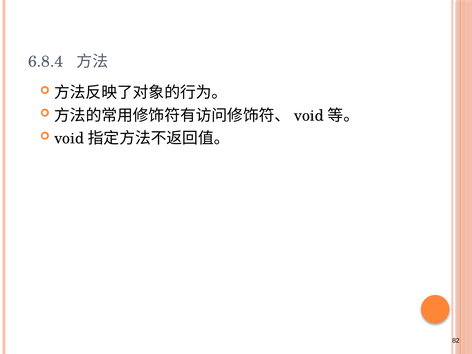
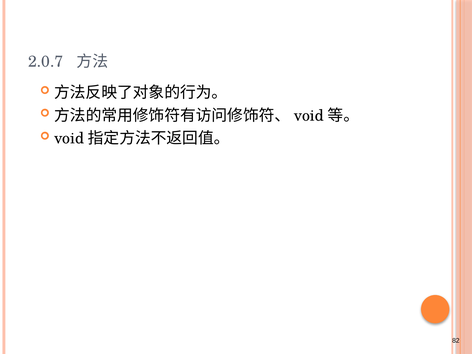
6.8.4: 6.8.4 -> 2.0.7
